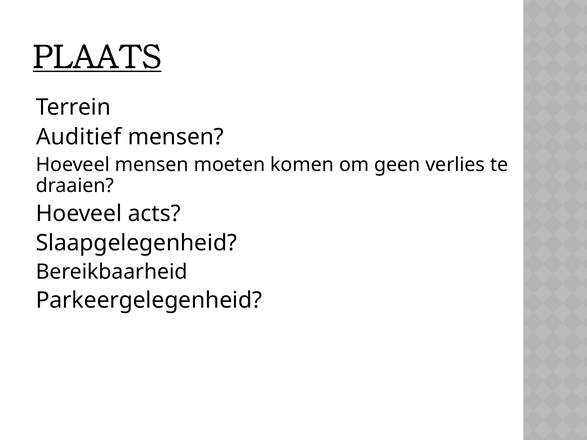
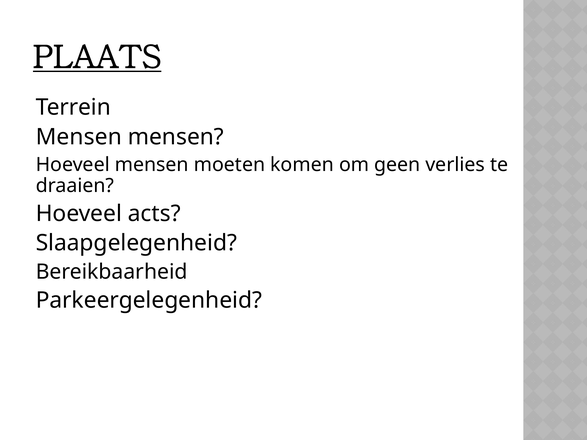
Auditief at (79, 137): Auditief -> Mensen
